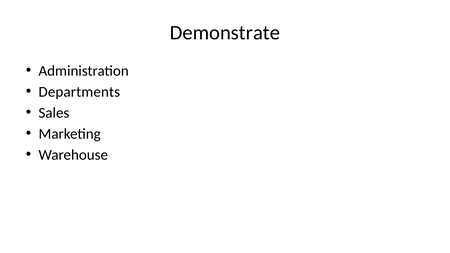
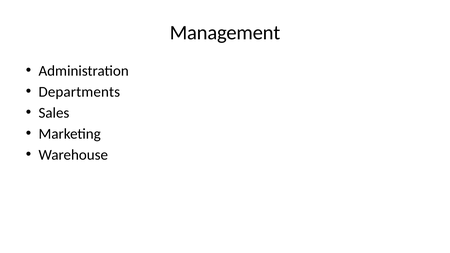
Demonstrate: Demonstrate -> Management
